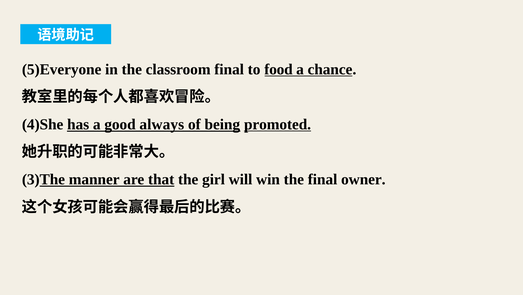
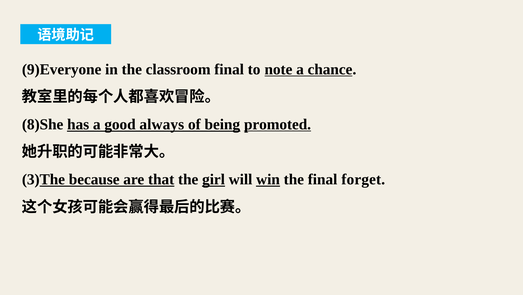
5)Everyone: 5)Everyone -> 9)Everyone
food: food -> note
4)She: 4)She -> 8)She
manner: manner -> because
girl underline: none -> present
win underline: none -> present
owner: owner -> forget
